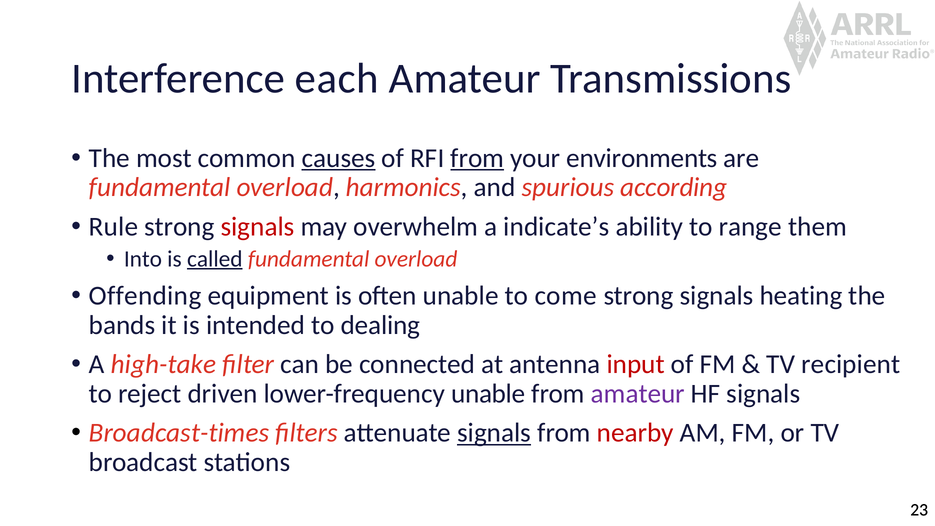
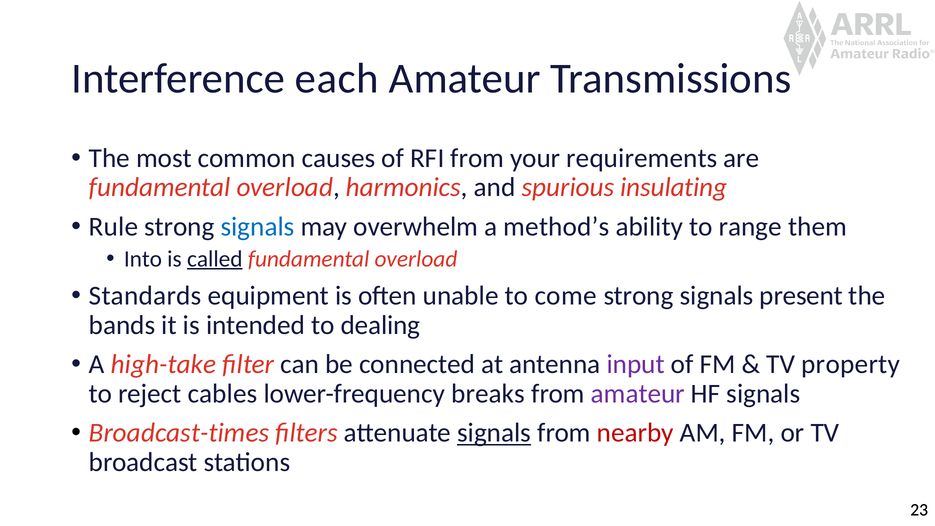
causes underline: present -> none
from at (477, 158) underline: present -> none
environments: environments -> requirements
according: according -> insulating
signals at (258, 227) colour: red -> blue
indicate’s: indicate’s -> method’s
Offending: Offending -> Standards
heating: heating -> present
input colour: red -> purple
recipient: recipient -> property
driven: driven -> cables
lower-frequency unable: unable -> breaks
